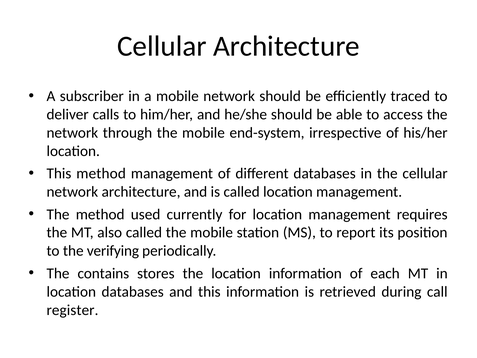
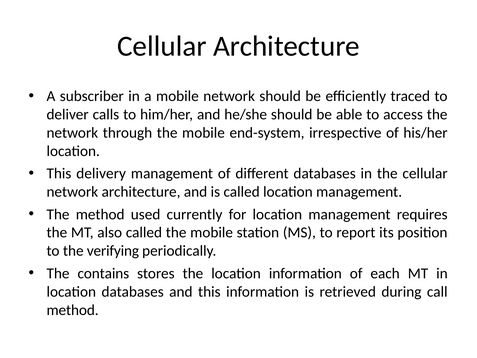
This method: method -> delivery
register at (72, 310): register -> method
